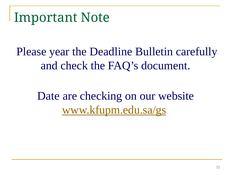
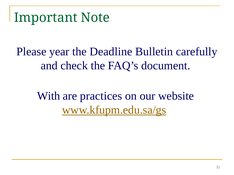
Date: Date -> With
checking: checking -> practices
